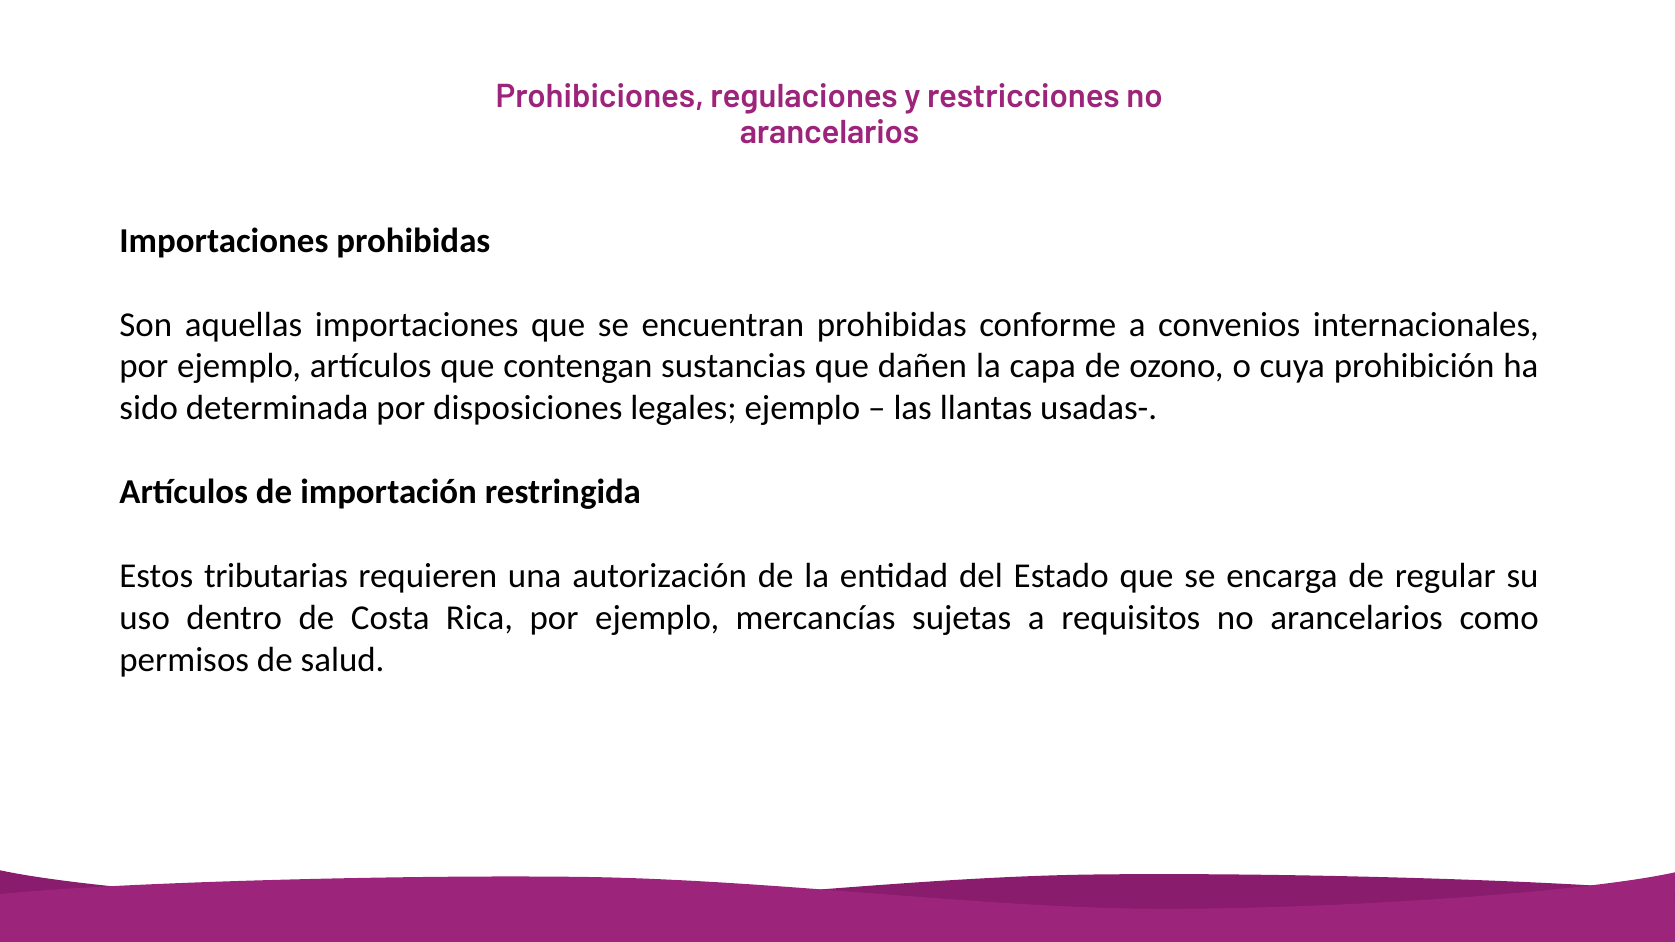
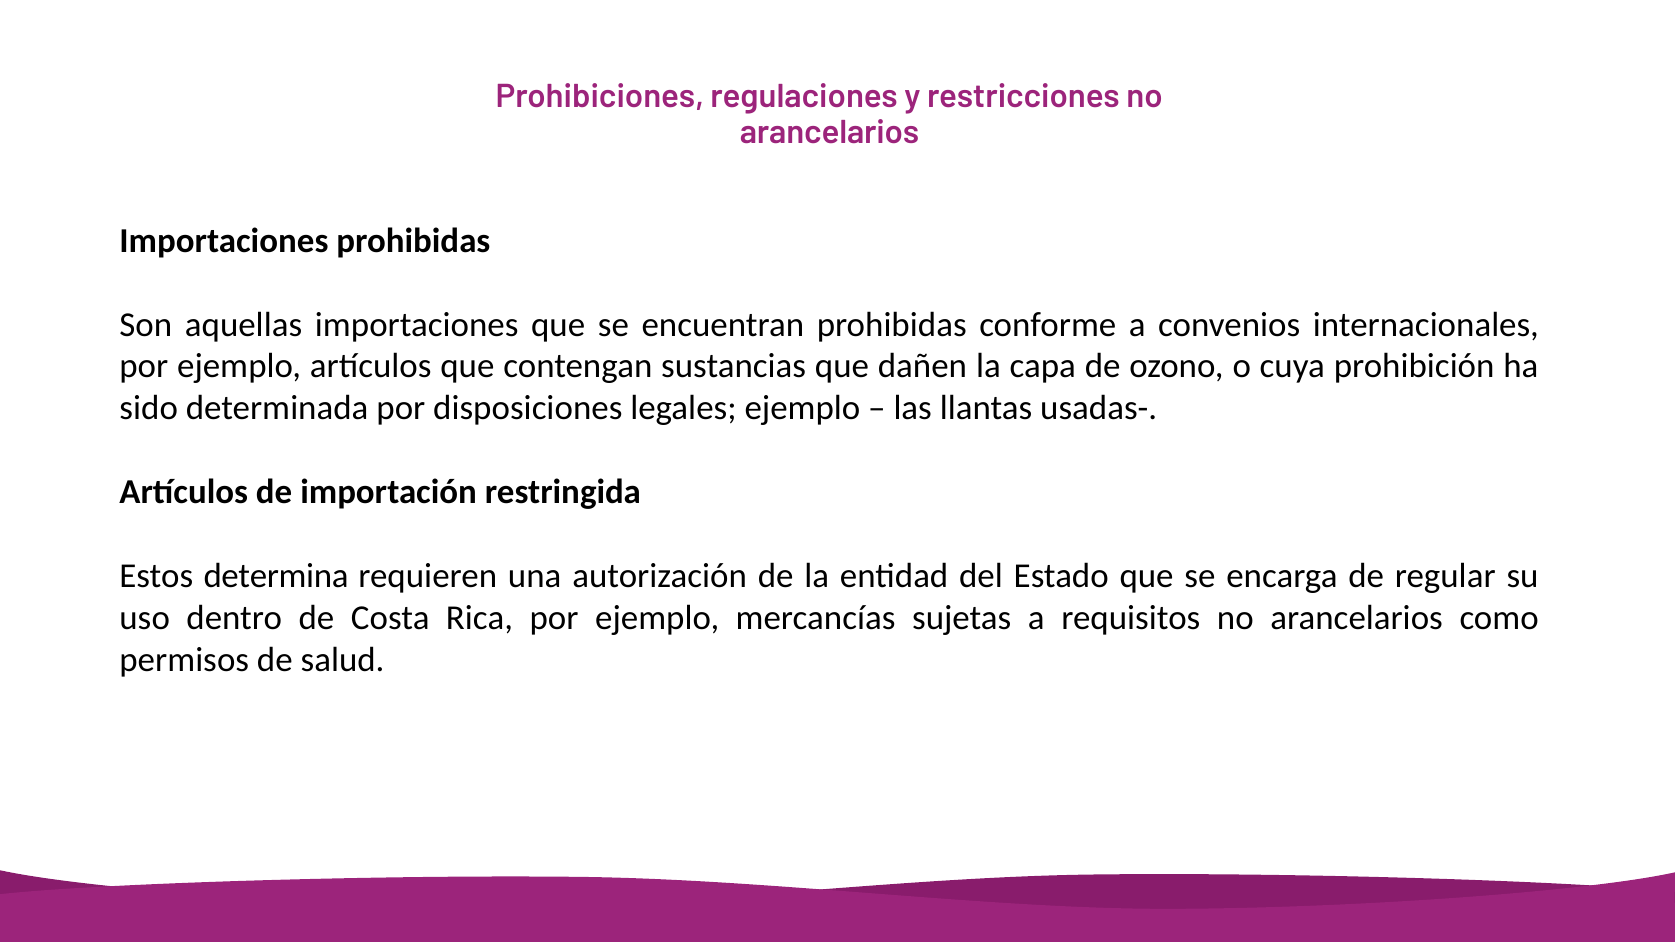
tributarias: tributarias -> determina
